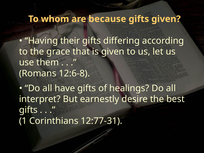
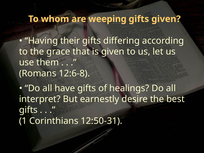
because: because -> weeping
12:77-31: 12:77-31 -> 12:50-31
